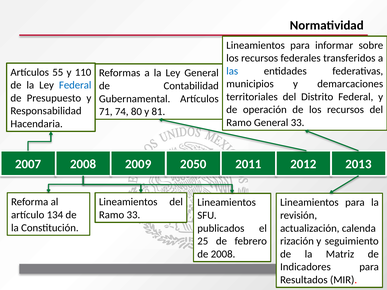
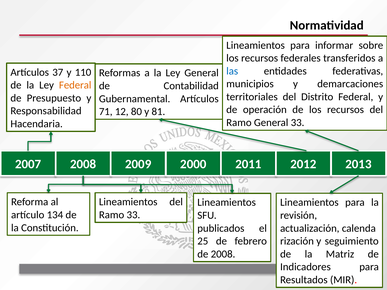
55: 55 -> 37
Federal at (75, 85) colour: blue -> orange
74: 74 -> 12
2050: 2050 -> 2000
